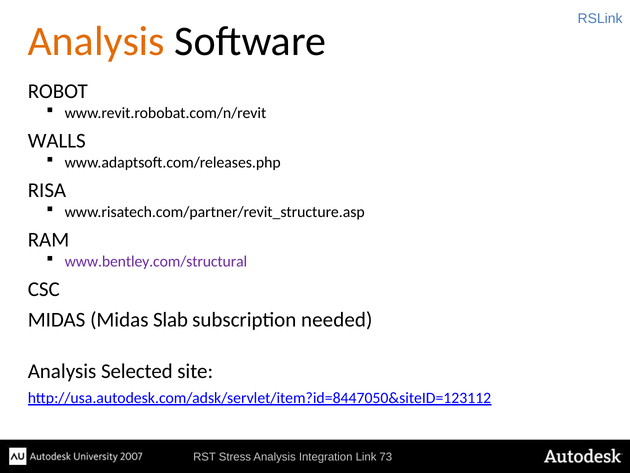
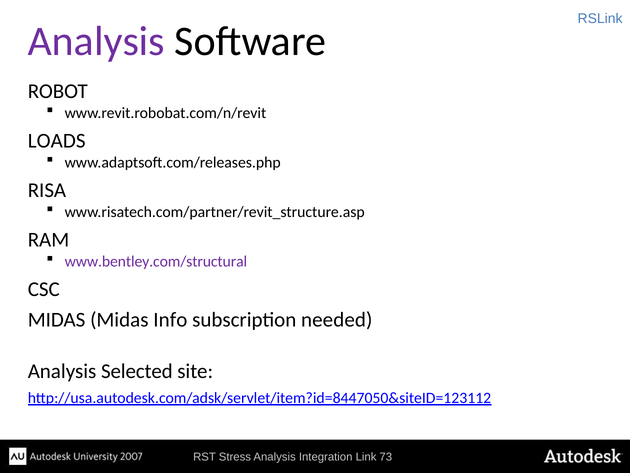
Analysis at (96, 41) colour: orange -> purple
WALLS: WALLS -> LOADS
Slab: Slab -> Info
